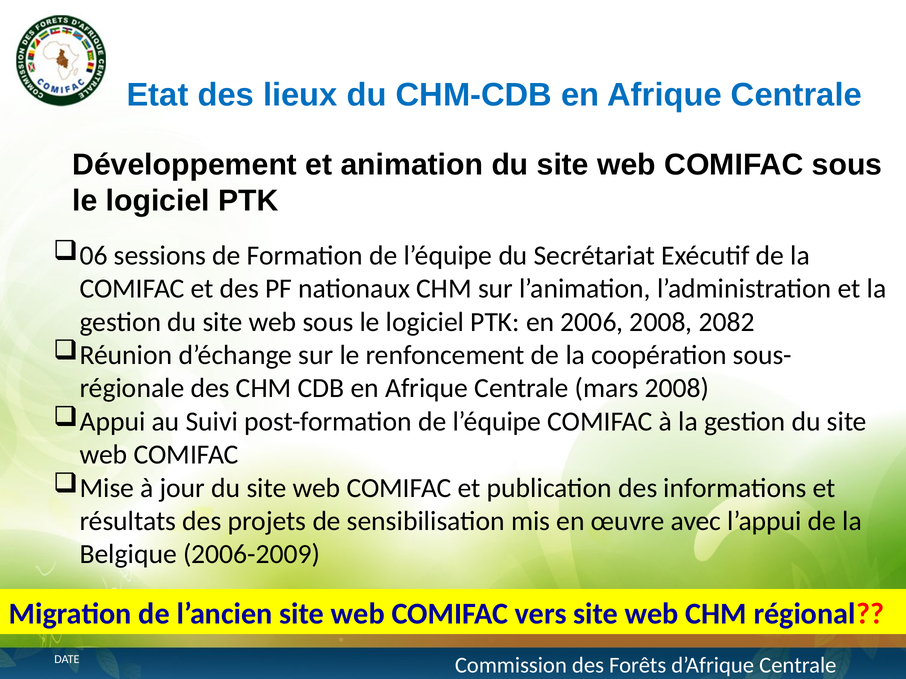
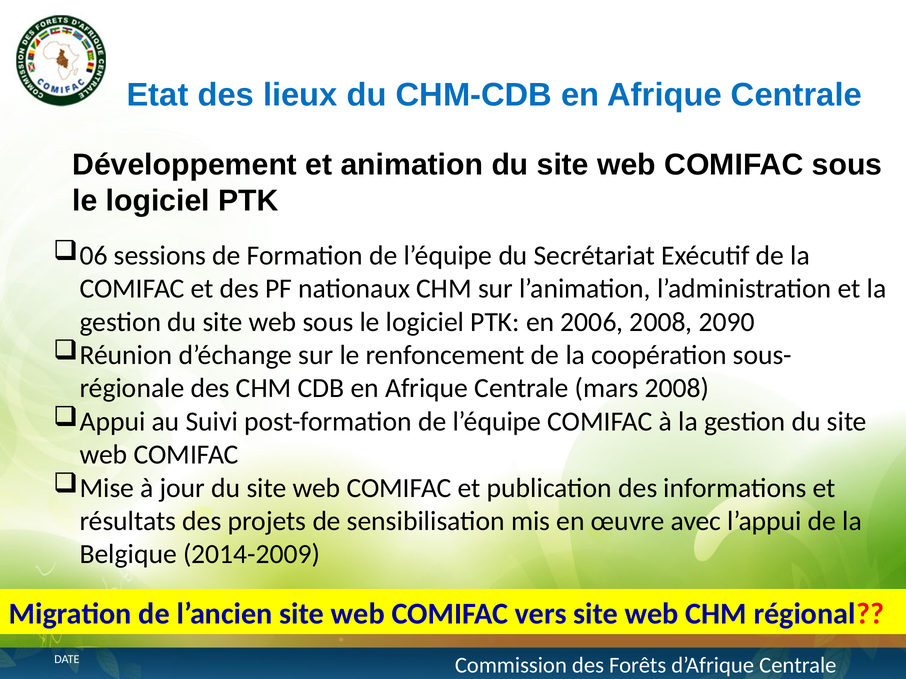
2082: 2082 -> 2090
2006-2009: 2006-2009 -> 2014-2009
